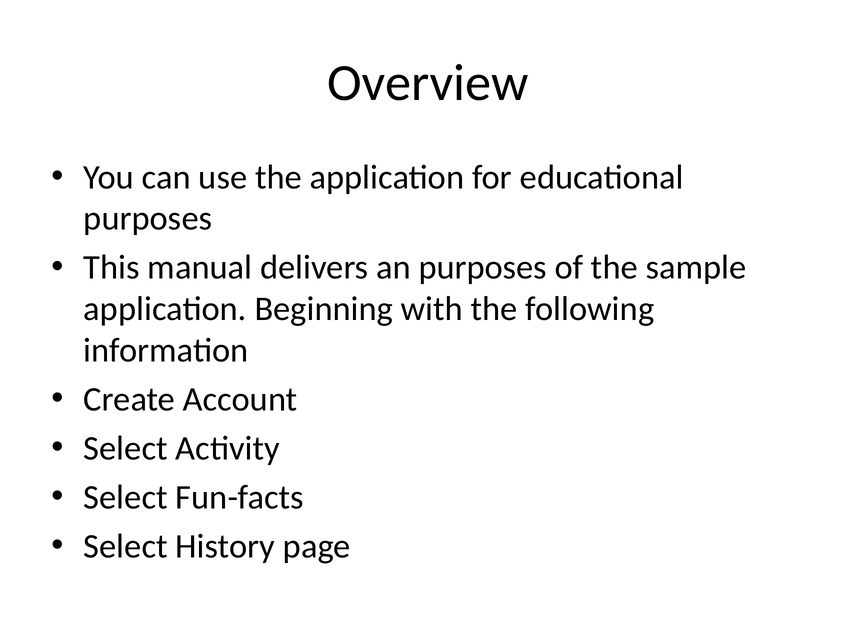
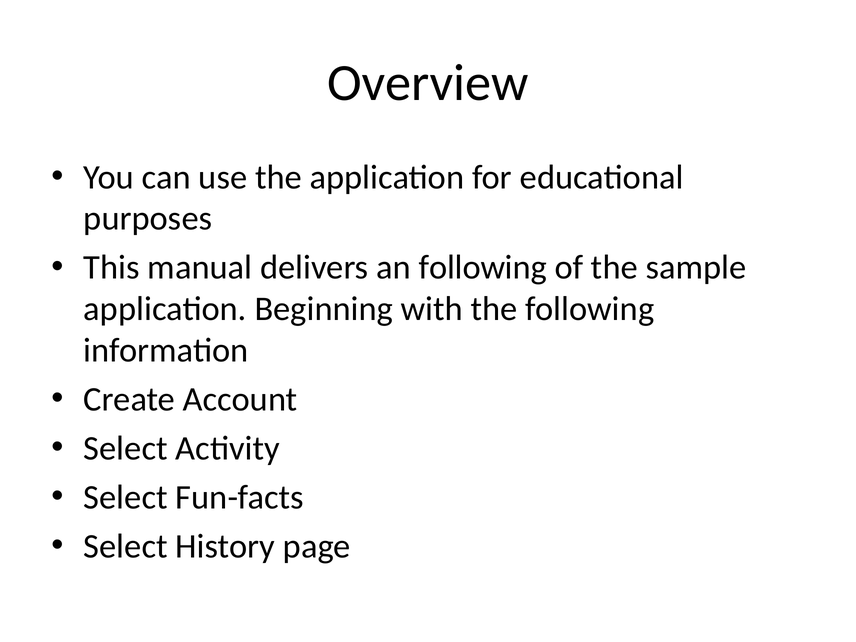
an purposes: purposes -> following
